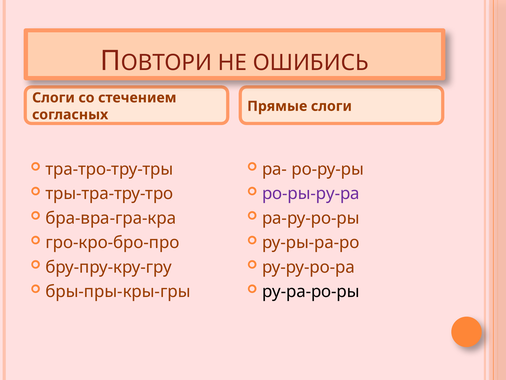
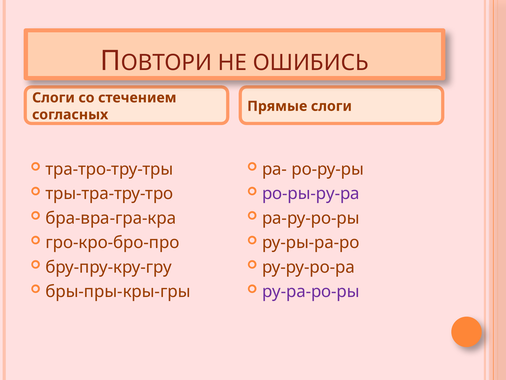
ру-ра-ро-ры colour: black -> purple
